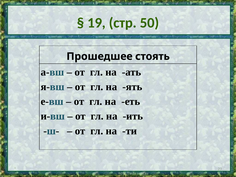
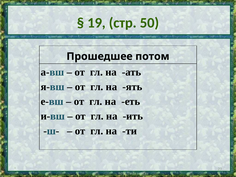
стоять: стоять -> потом
